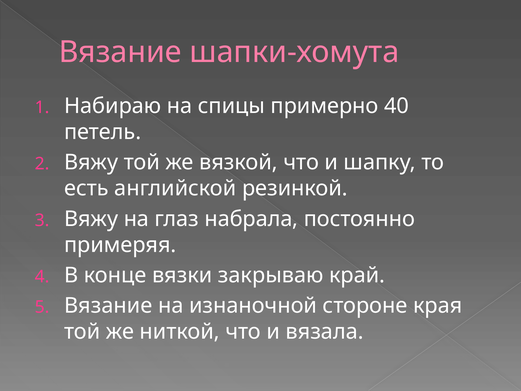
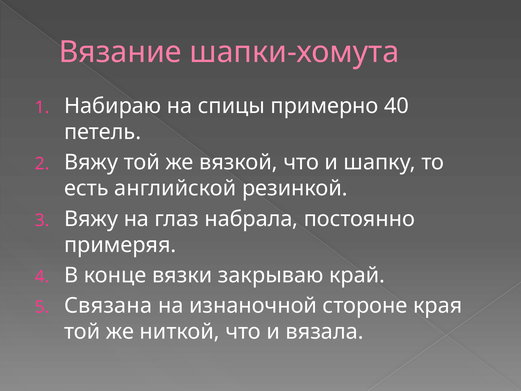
Вязание at (108, 306): Вязание -> Связана
